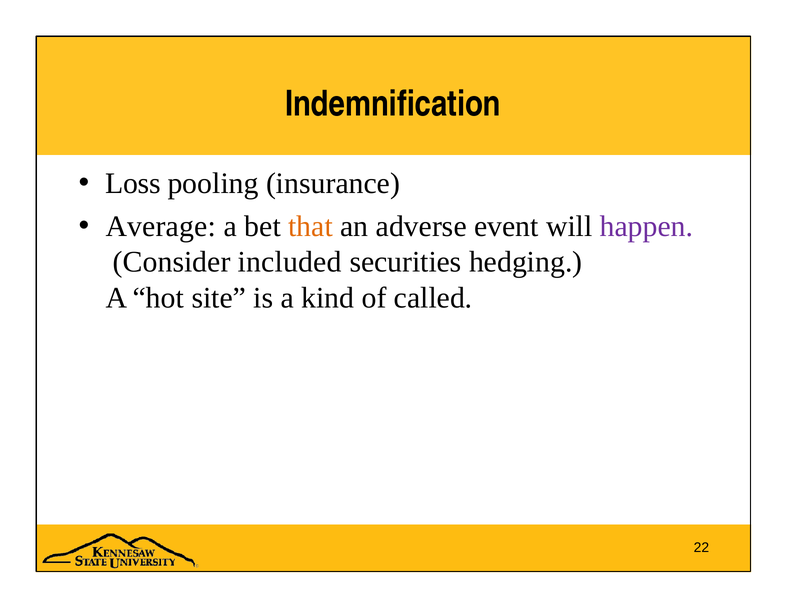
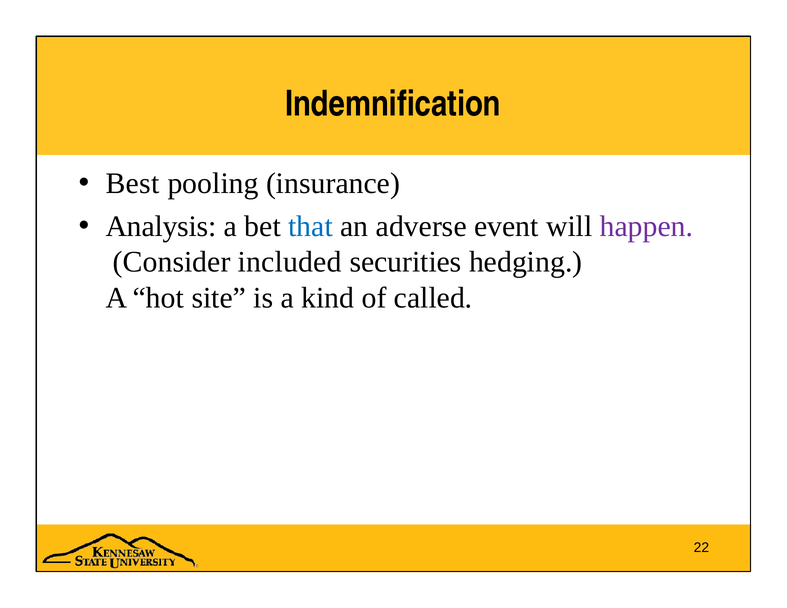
Loss: Loss -> Best
Average: Average -> Analysis
that colour: orange -> blue
